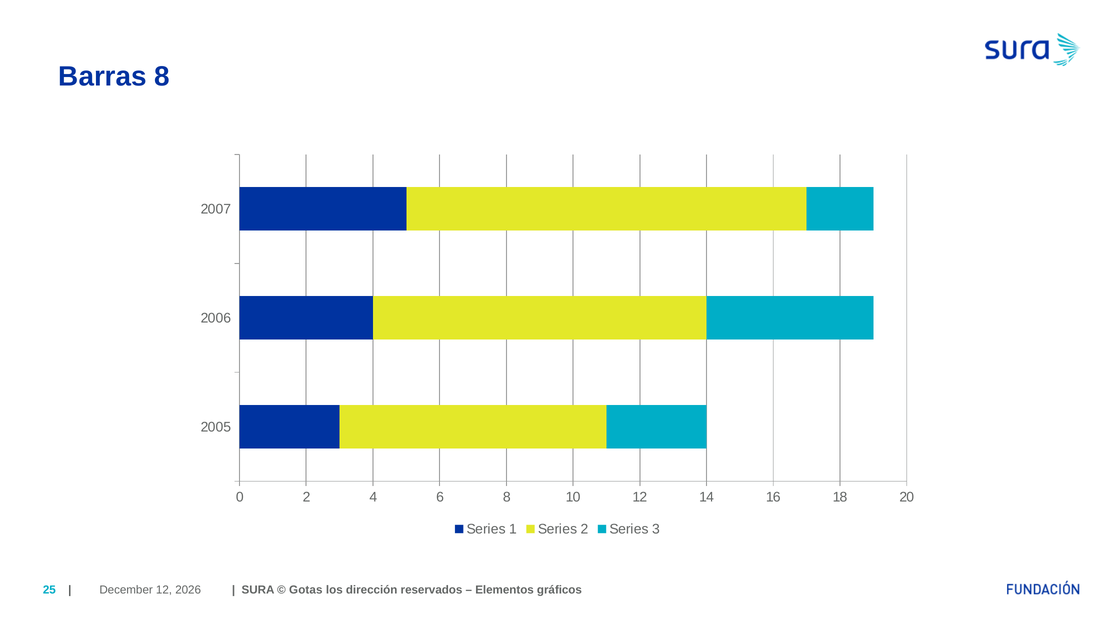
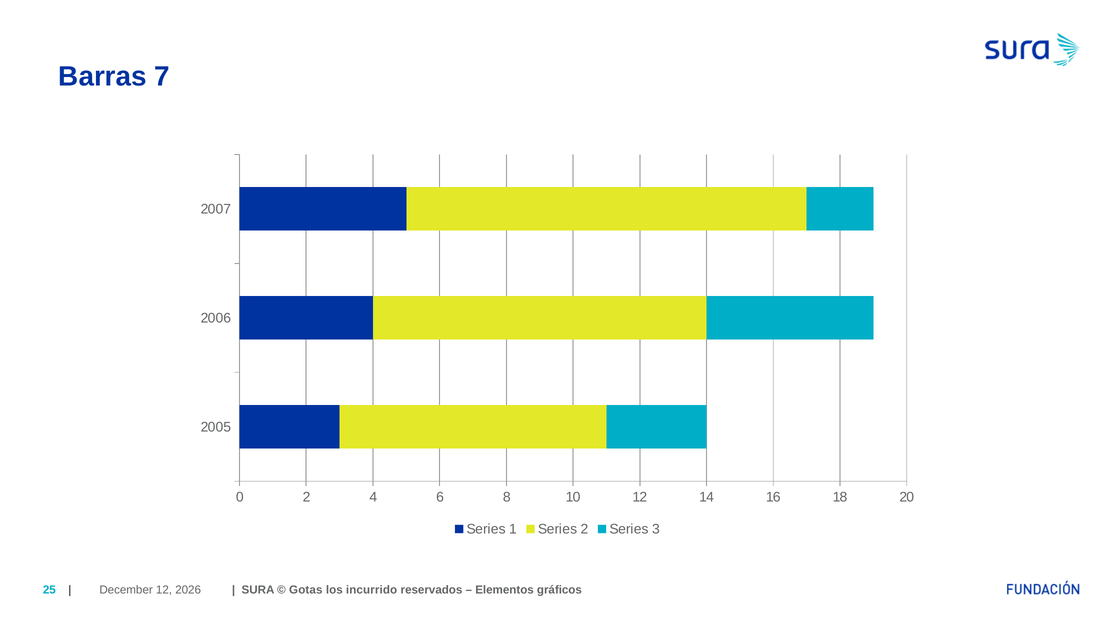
Barras 8: 8 -> 7
dirección: dirección -> incurrido
